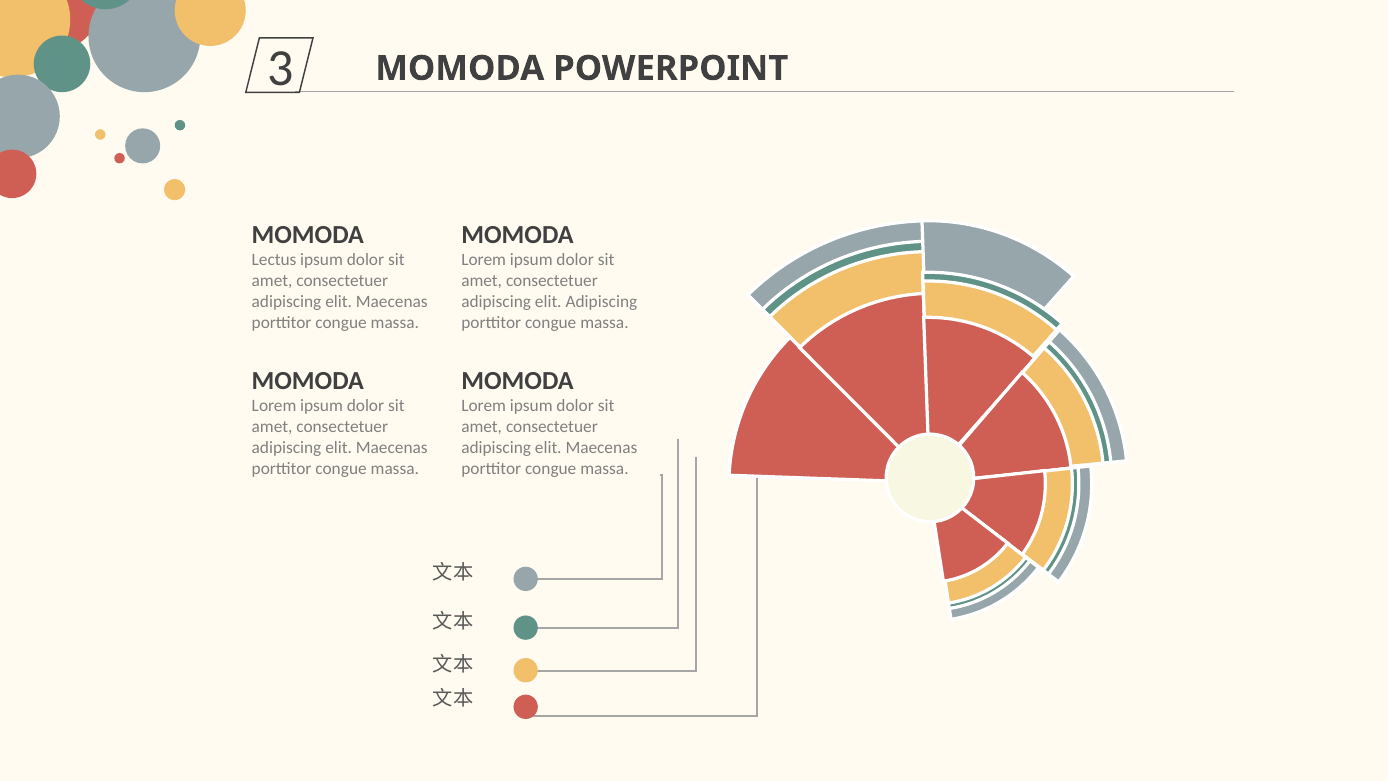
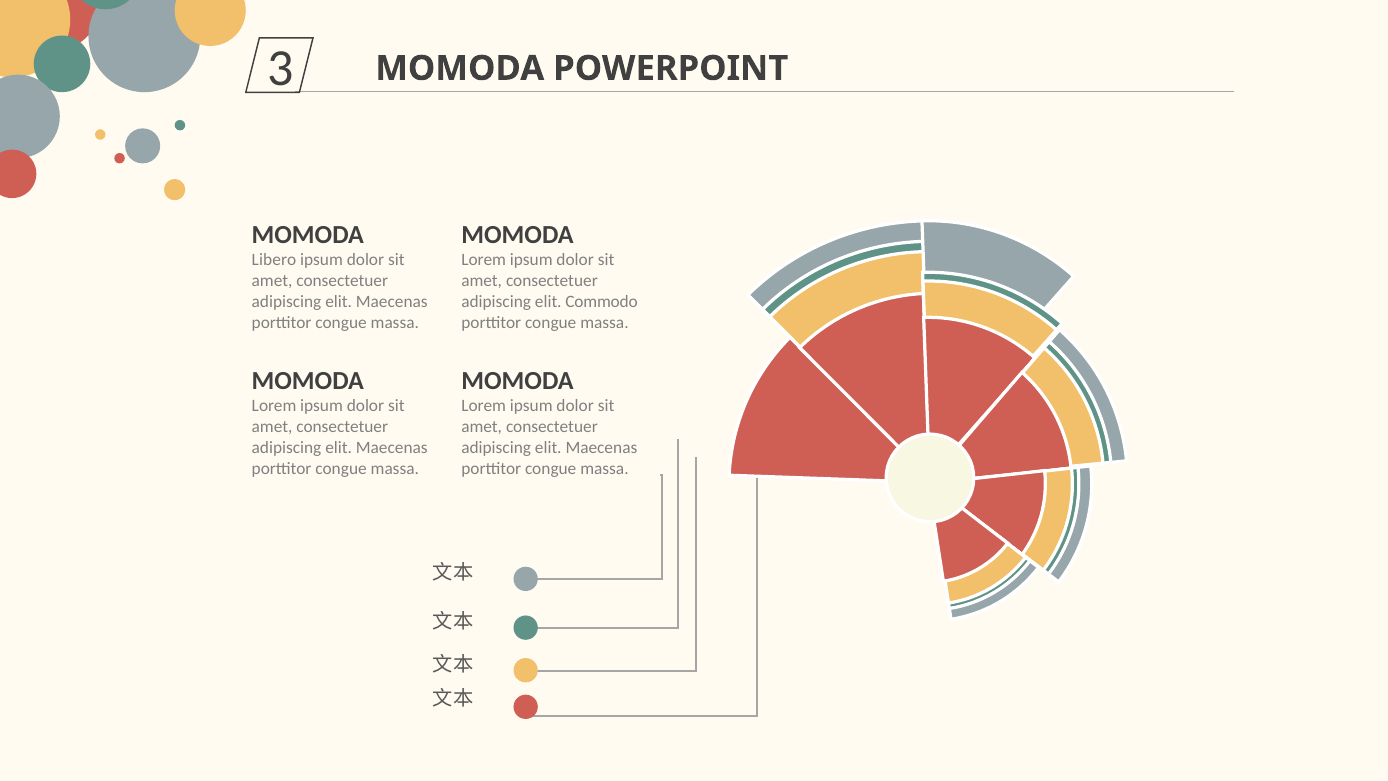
Lectus: Lectus -> Libero
elit Adipiscing: Adipiscing -> Commodo
